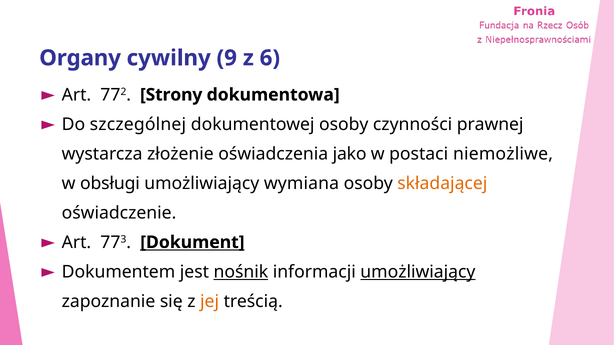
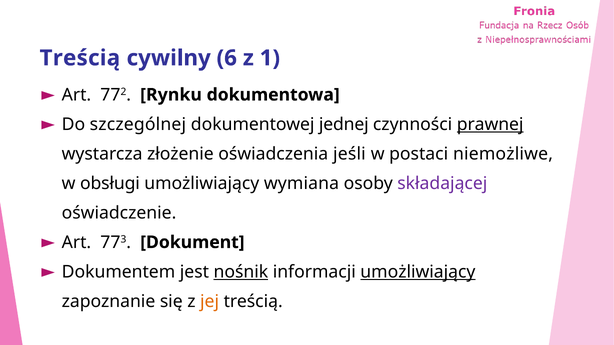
Organy at (80, 58): Organy -> Treścią
9: 9 -> 6
6: 6 -> 1
Strony: Strony -> Rynku
dokumentowej osoby: osoby -> jednej
prawnej underline: none -> present
jako: jako -> jeśli
składającej colour: orange -> purple
Dokument underline: present -> none
